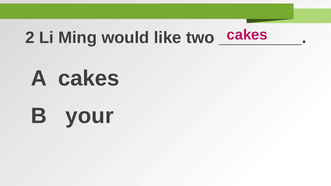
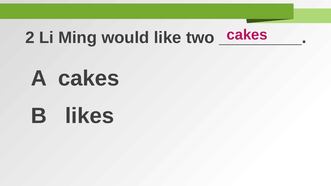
your: your -> likes
